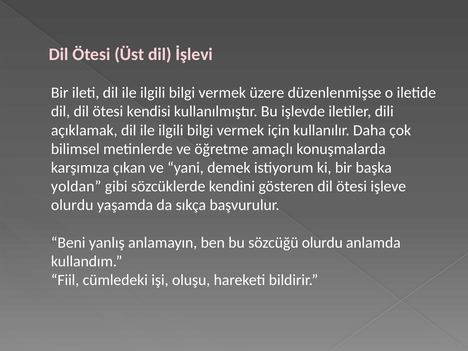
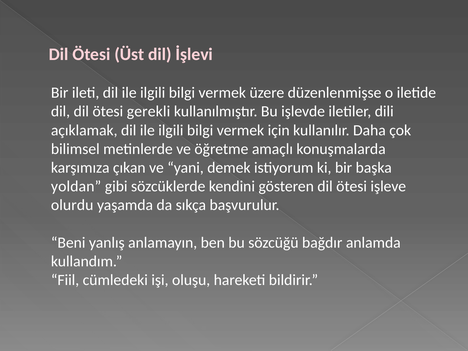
kendisi: kendisi -> gerekli
sözcüğü olurdu: olurdu -> bağdır
